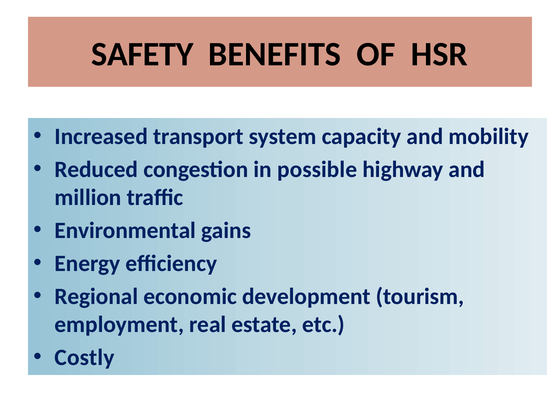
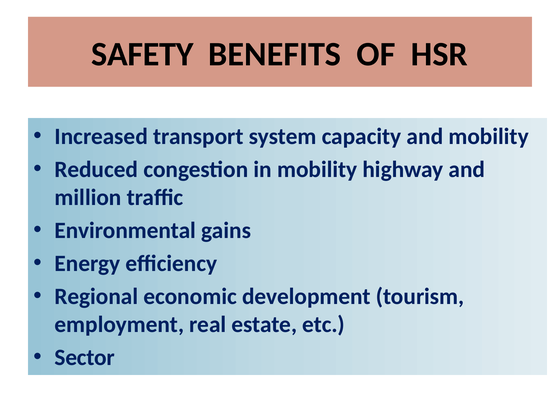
in possible: possible -> mobility
Costly: Costly -> Sector
